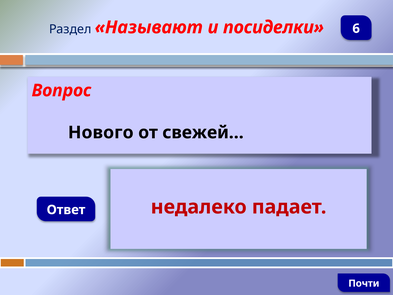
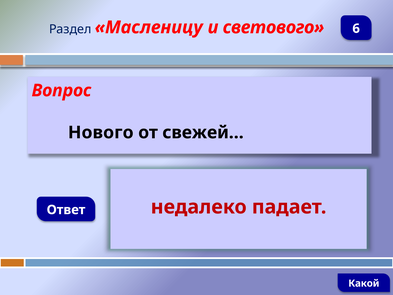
Называют: Называют -> Масленицу
посиделки: посиделки -> светового
Почти: Почти -> Какой
